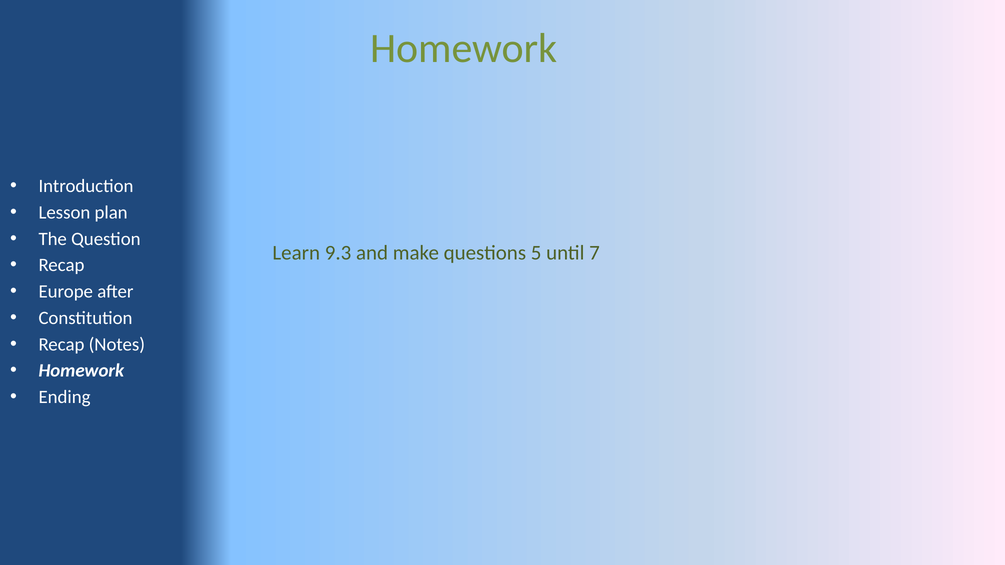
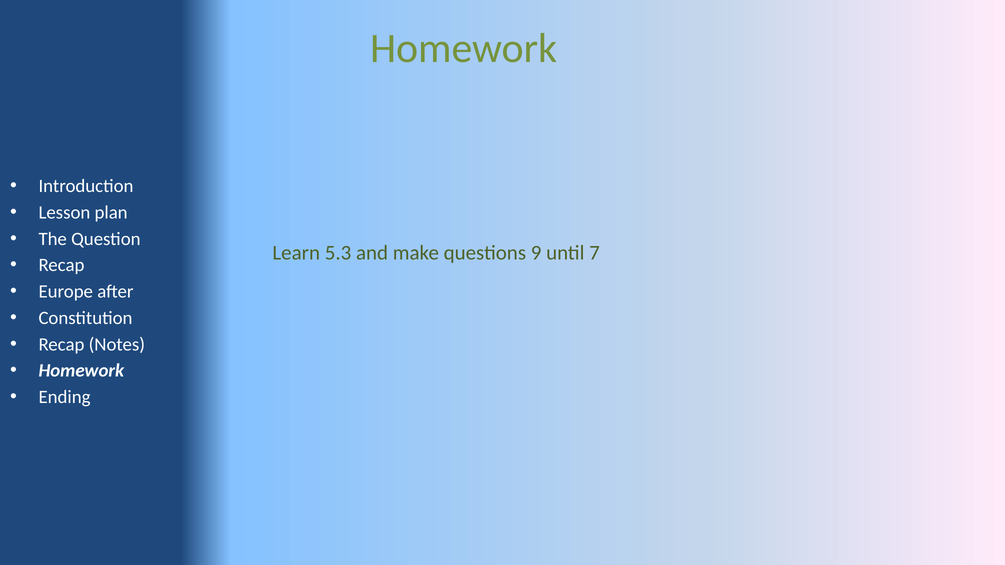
9.3: 9.3 -> 5.3
5: 5 -> 9
